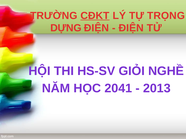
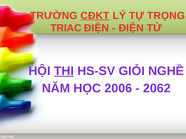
DỰNG: DỰNG -> TRIAC
THI underline: none -> present
2041: 2041 -> 2006
2013: 2013 -> 2062
